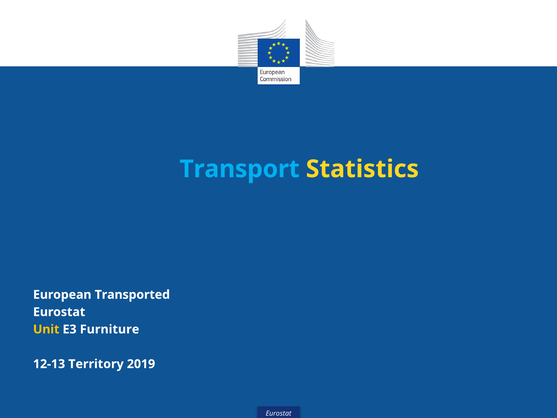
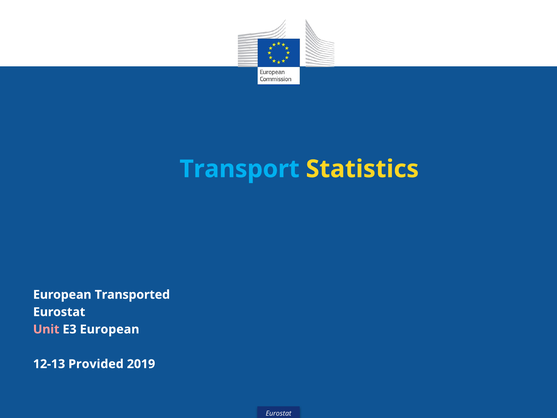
Unit colour: yellow -> pink
E3 Furniture: Furniture -> European
Territory: Territory -> Provided
